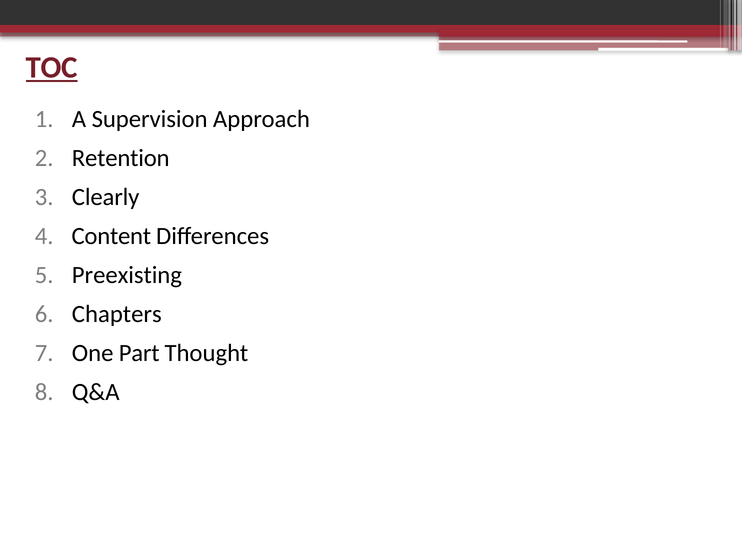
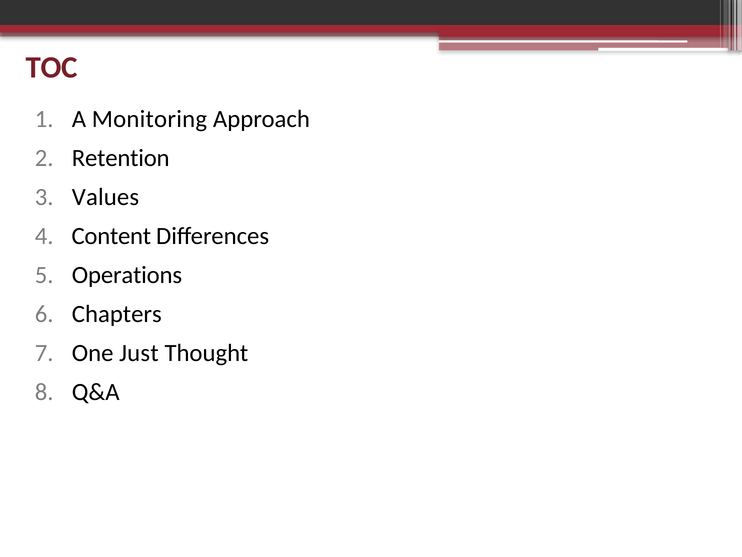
TOC underline: present -> none
Supervision: Supervision -> Monitoring
Clearly: Clearly -> Values
Preexisting: Preexisting -> Operations
Part: Part -> Just
